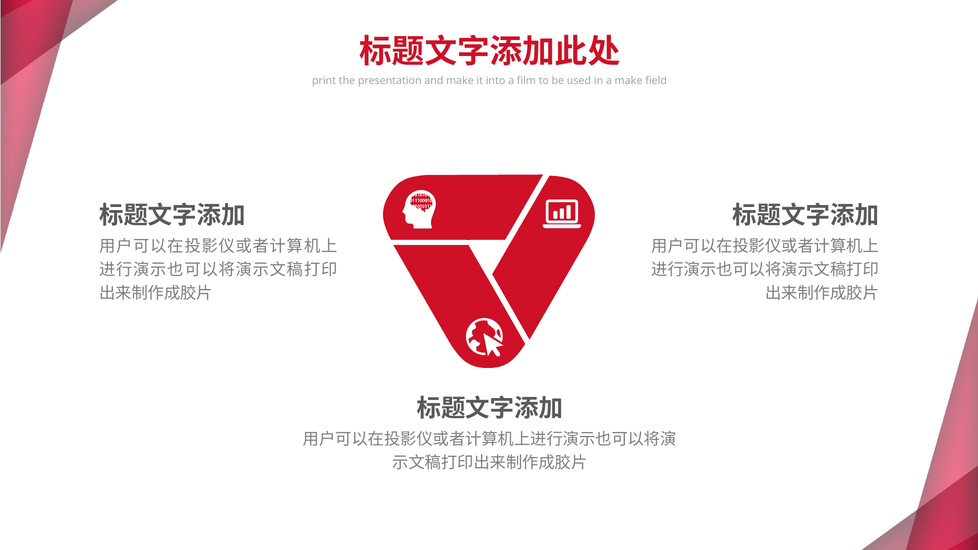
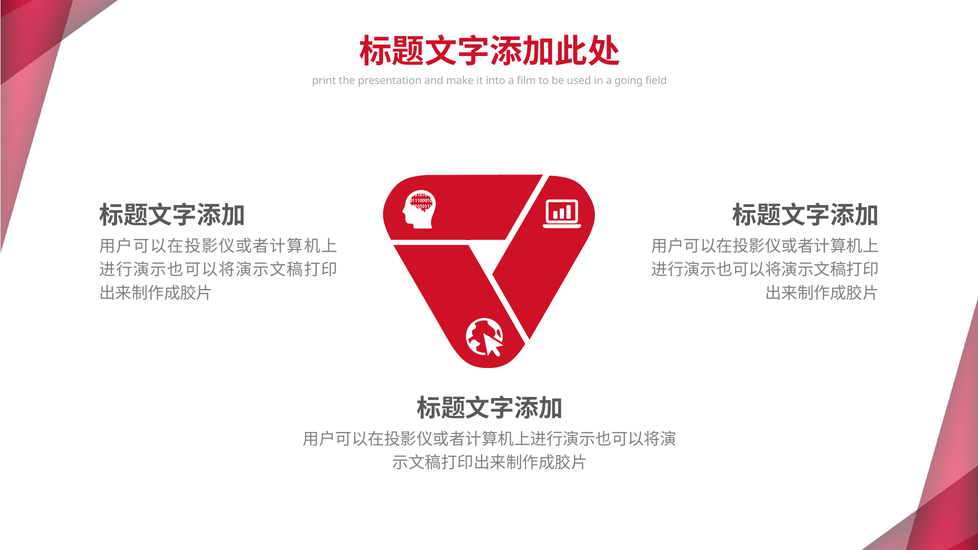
a make: make -> going
